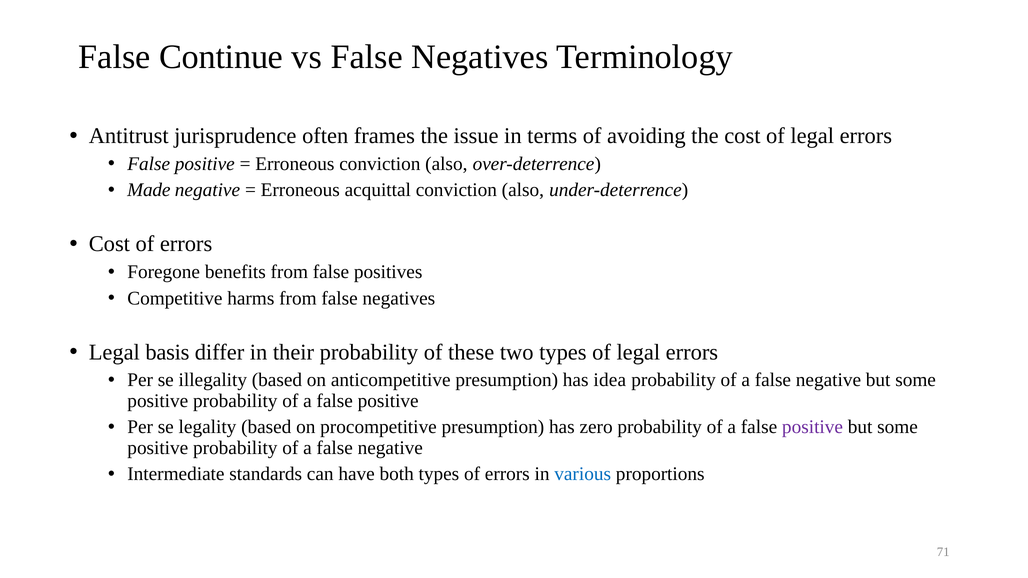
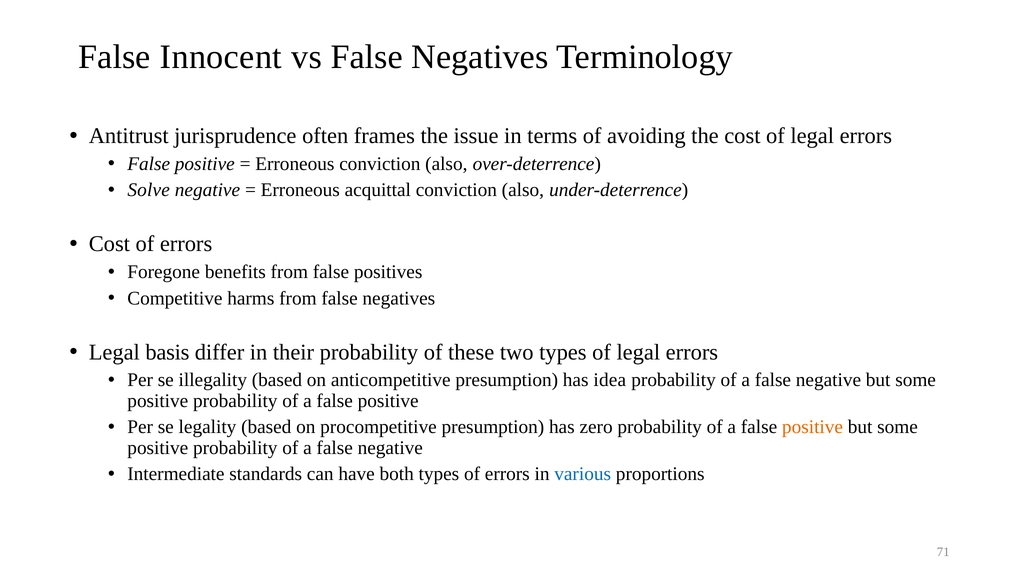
Continue: Continue -> Innocent
Made: Made -> Solve
positive at (813, 427) colour: purple -> orange
